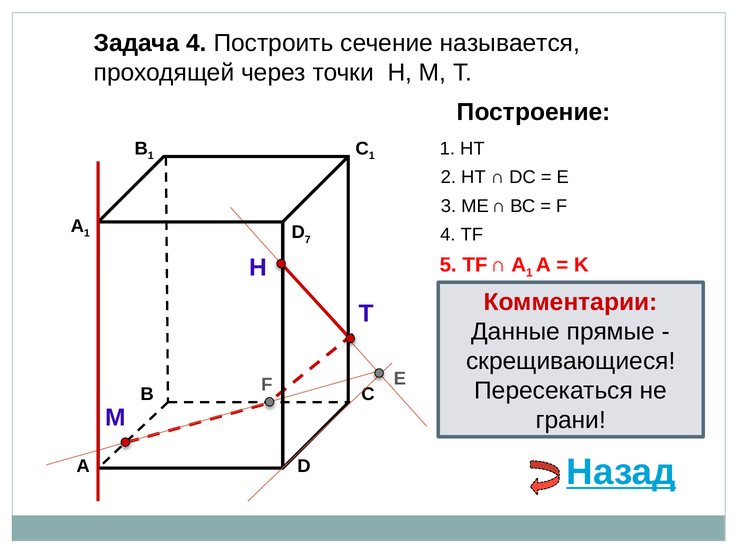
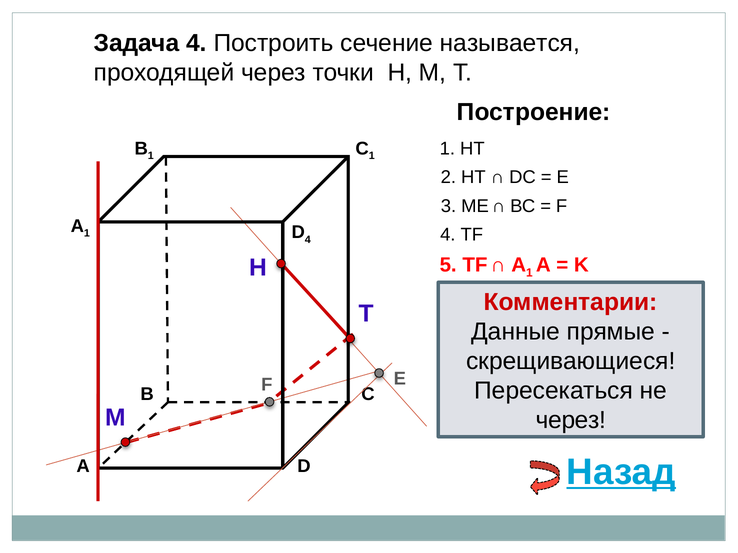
D 7: 7 -> 4
грани at (571, 421): грани -> через
